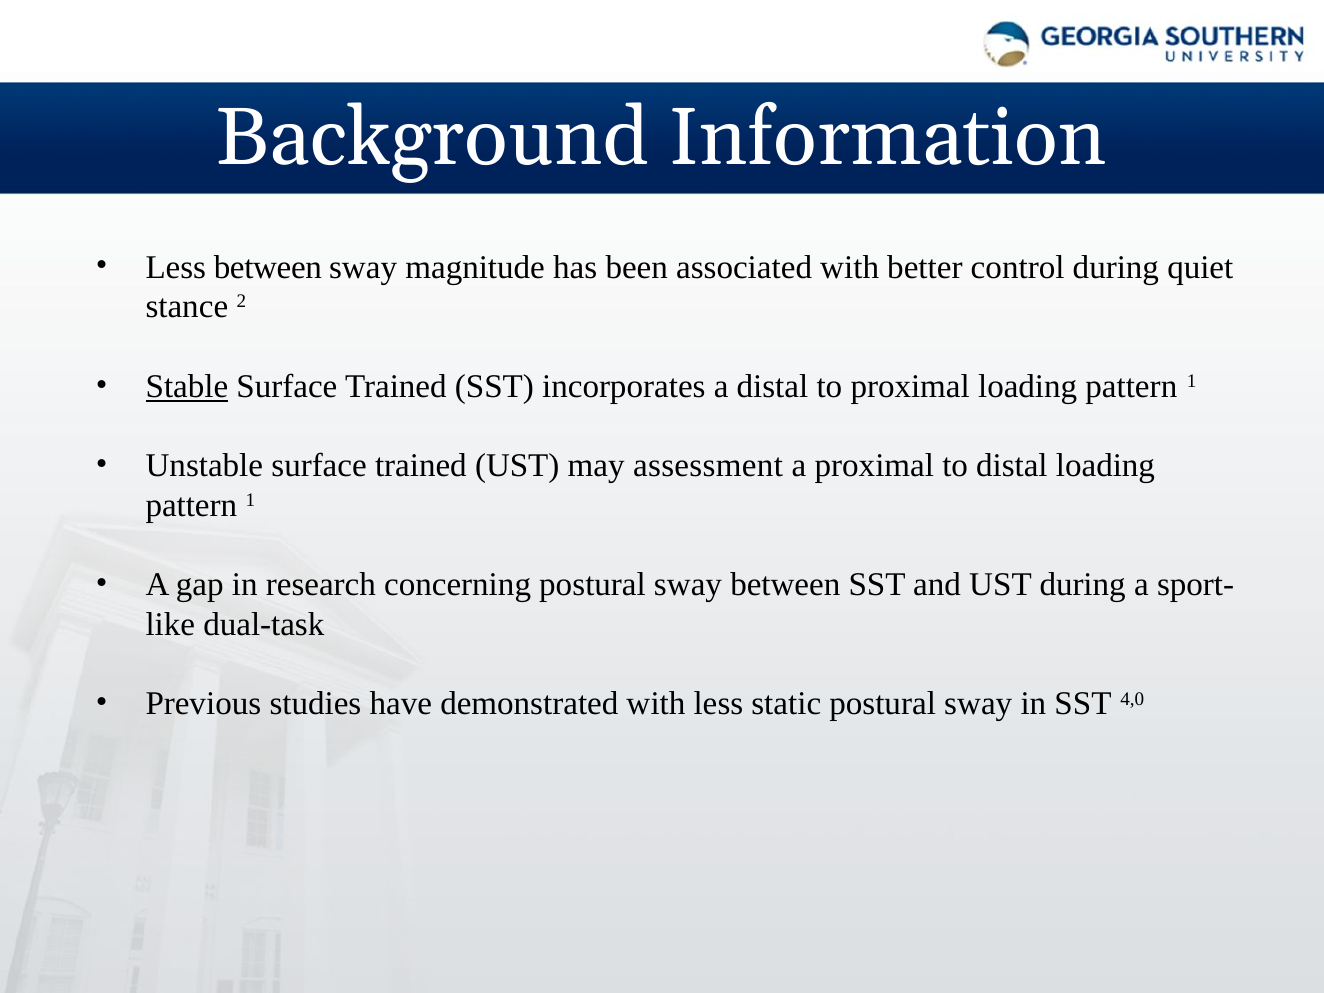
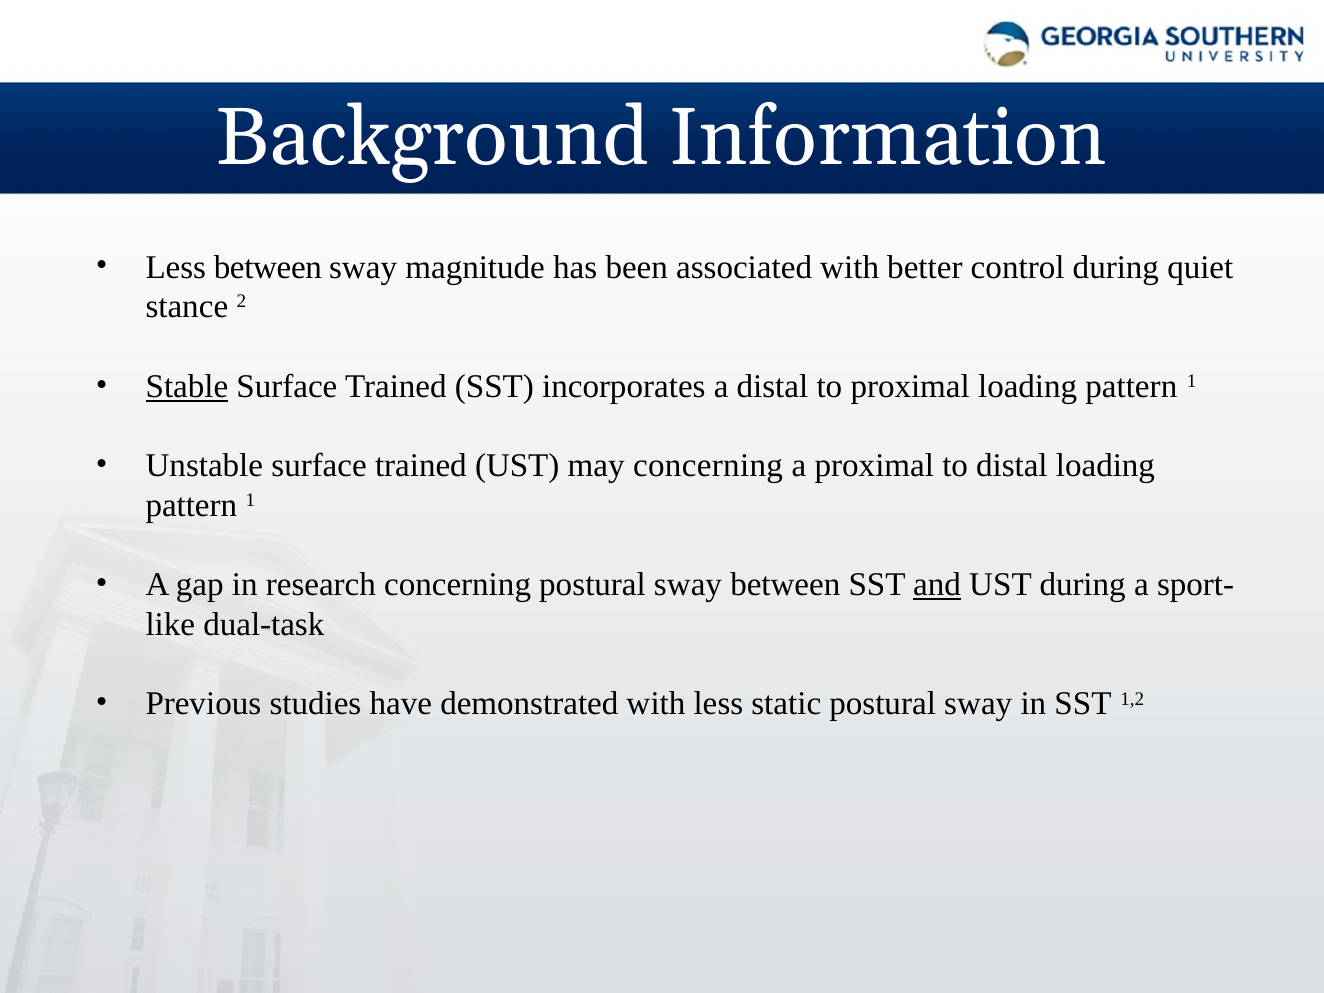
may assessment: assessment -> concerning
and underline: none -> present
4,0: 4,0 -> 1,2
